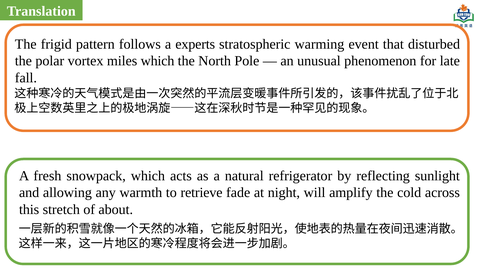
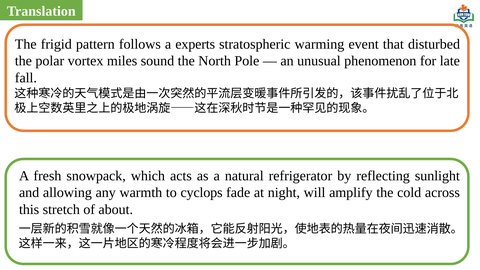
miles which: which -> sound
retrieve: retrieve -> cyclops
